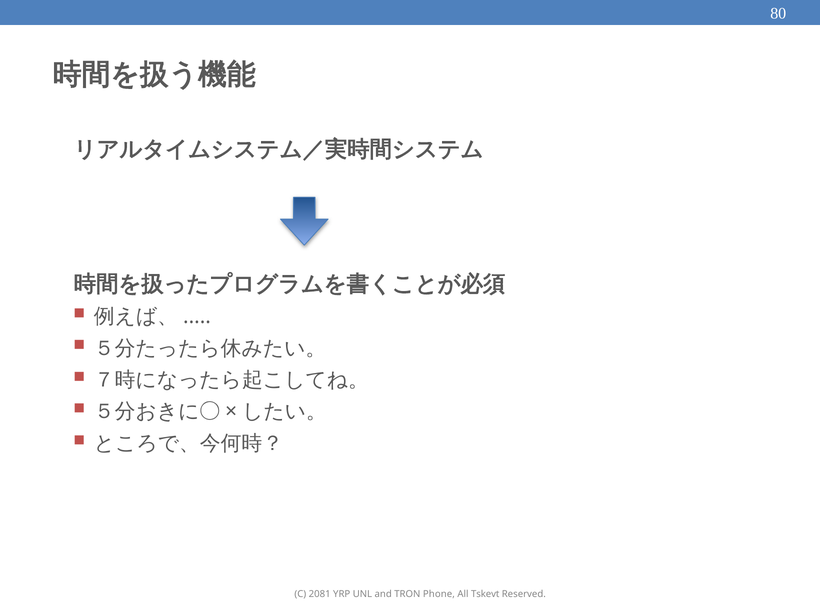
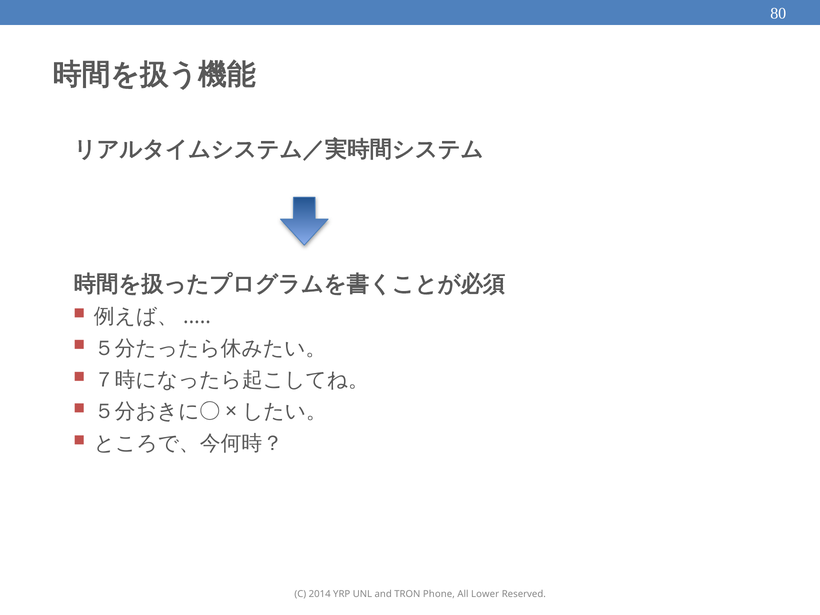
2081: 2081 -> 2014
Tskevt: Tskevt -> Lower
